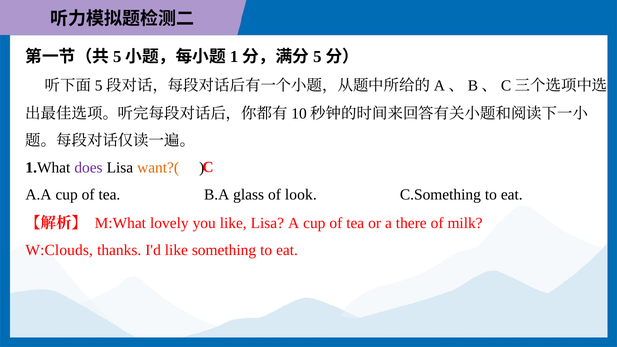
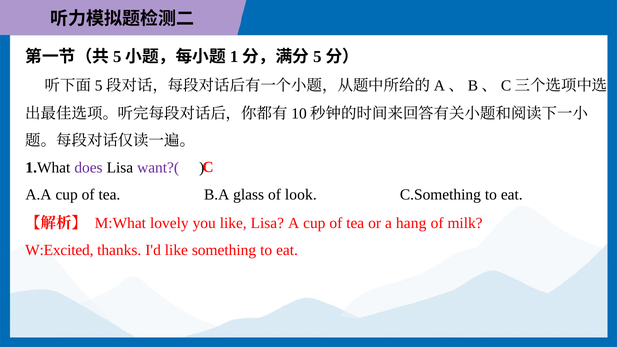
want?( colour: orange -> purple
there: there -> hang
W:Clouds: W:Clouds -> W:Excited
